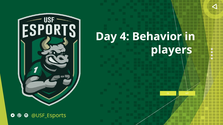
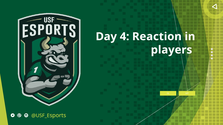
Behavior: Behavior -> Reaction
